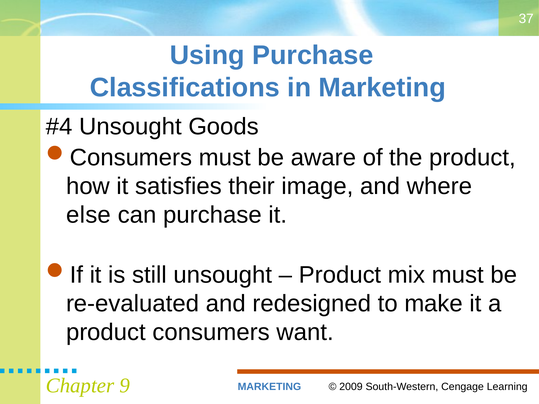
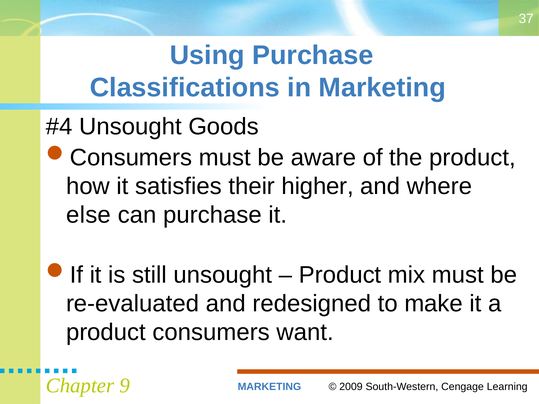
image: image -> higher
